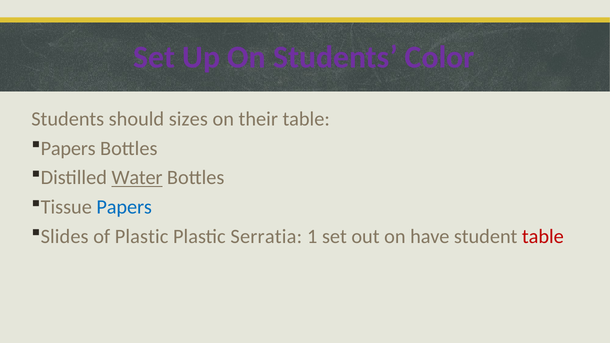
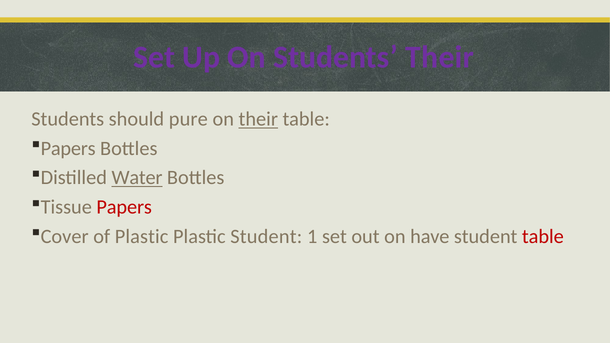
Students Color: Color -> Their
sizes: sizes -> pure
their at (258, 119) underline: none -> present
Papers at (124, 207) colour: blue -> red
Slides: Slides -> Cover
Plastic Serratia: Serratia -> Student
